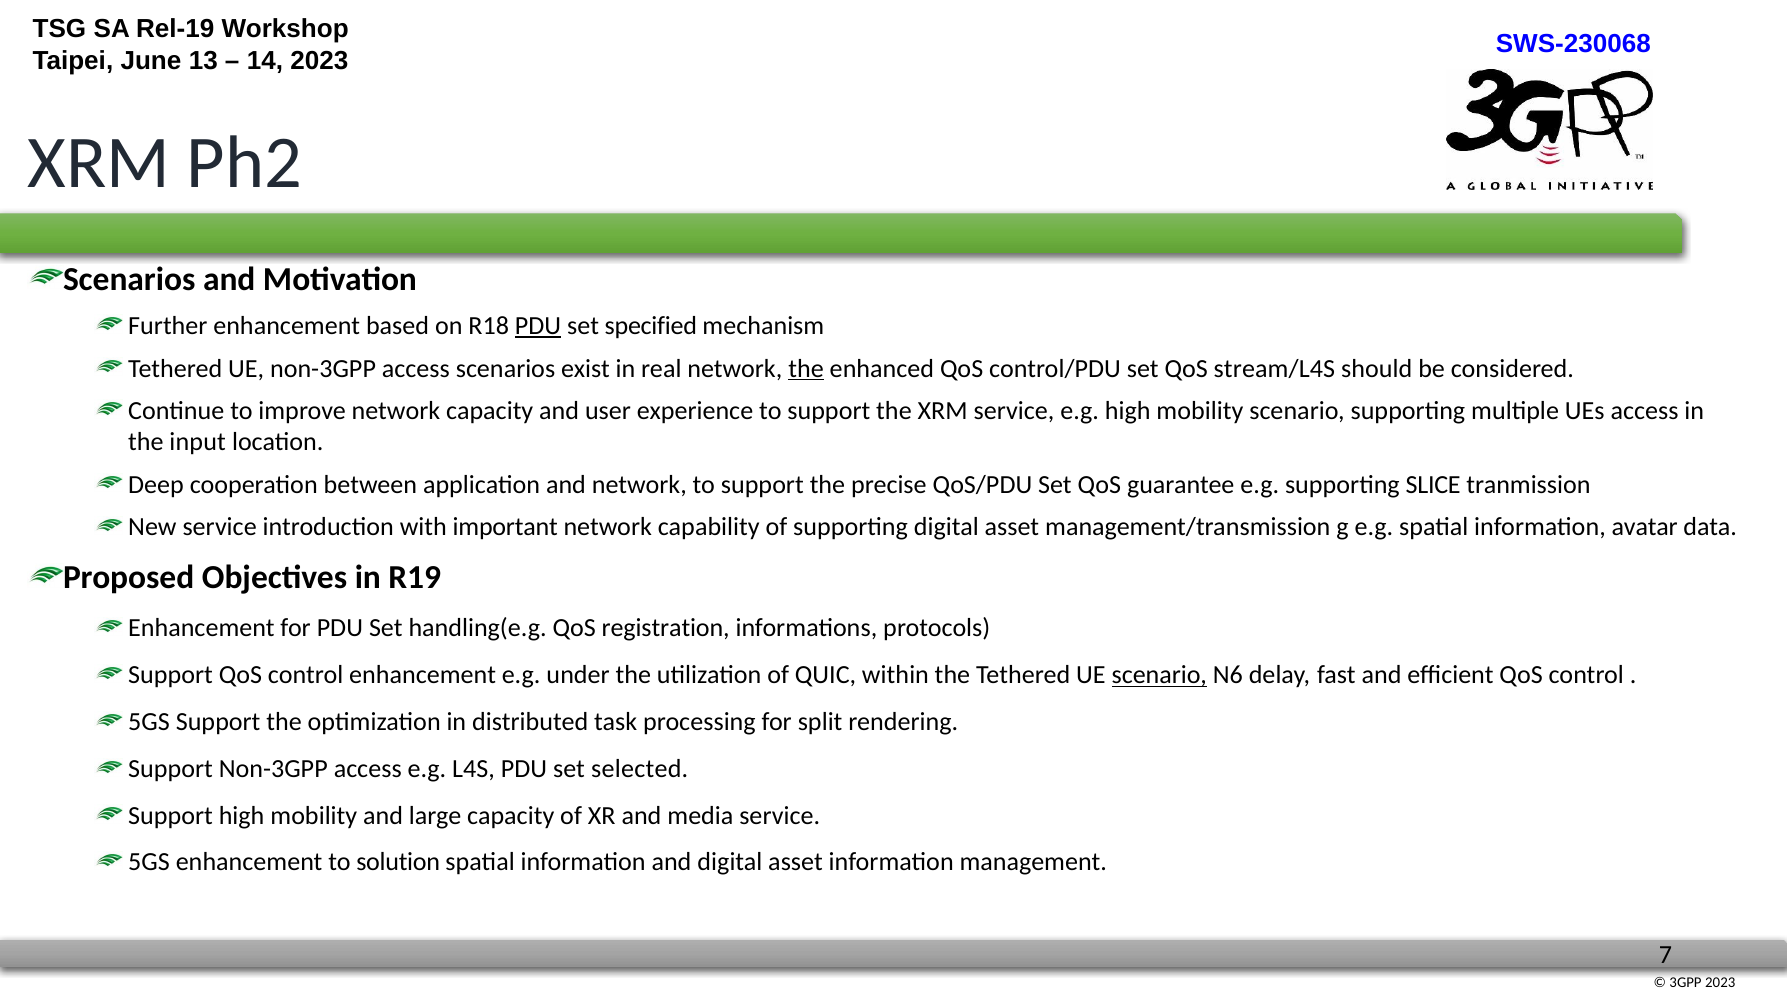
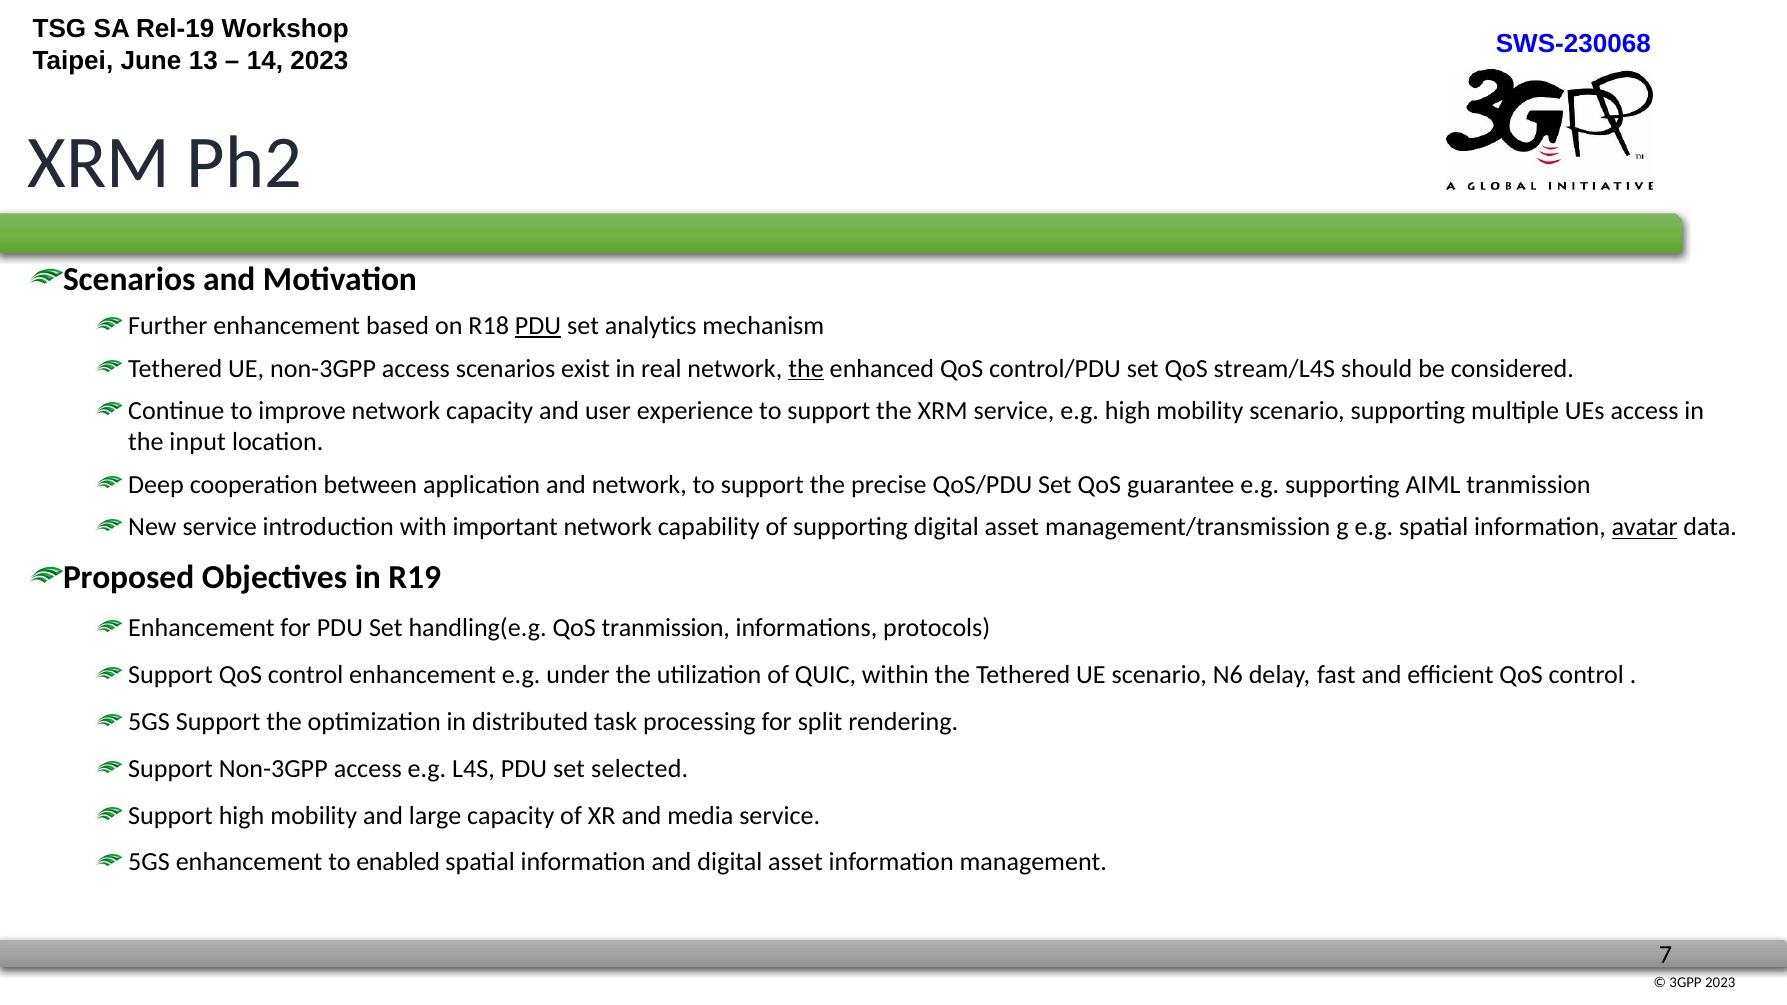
specified: specified -> analytics
SLICE: SLICE -> AIML
avatar underline: none -> present
QoS registration: registration -> tranmission
scenario at (1159, 675) underline: present -> none
solution: solution -> enabled
